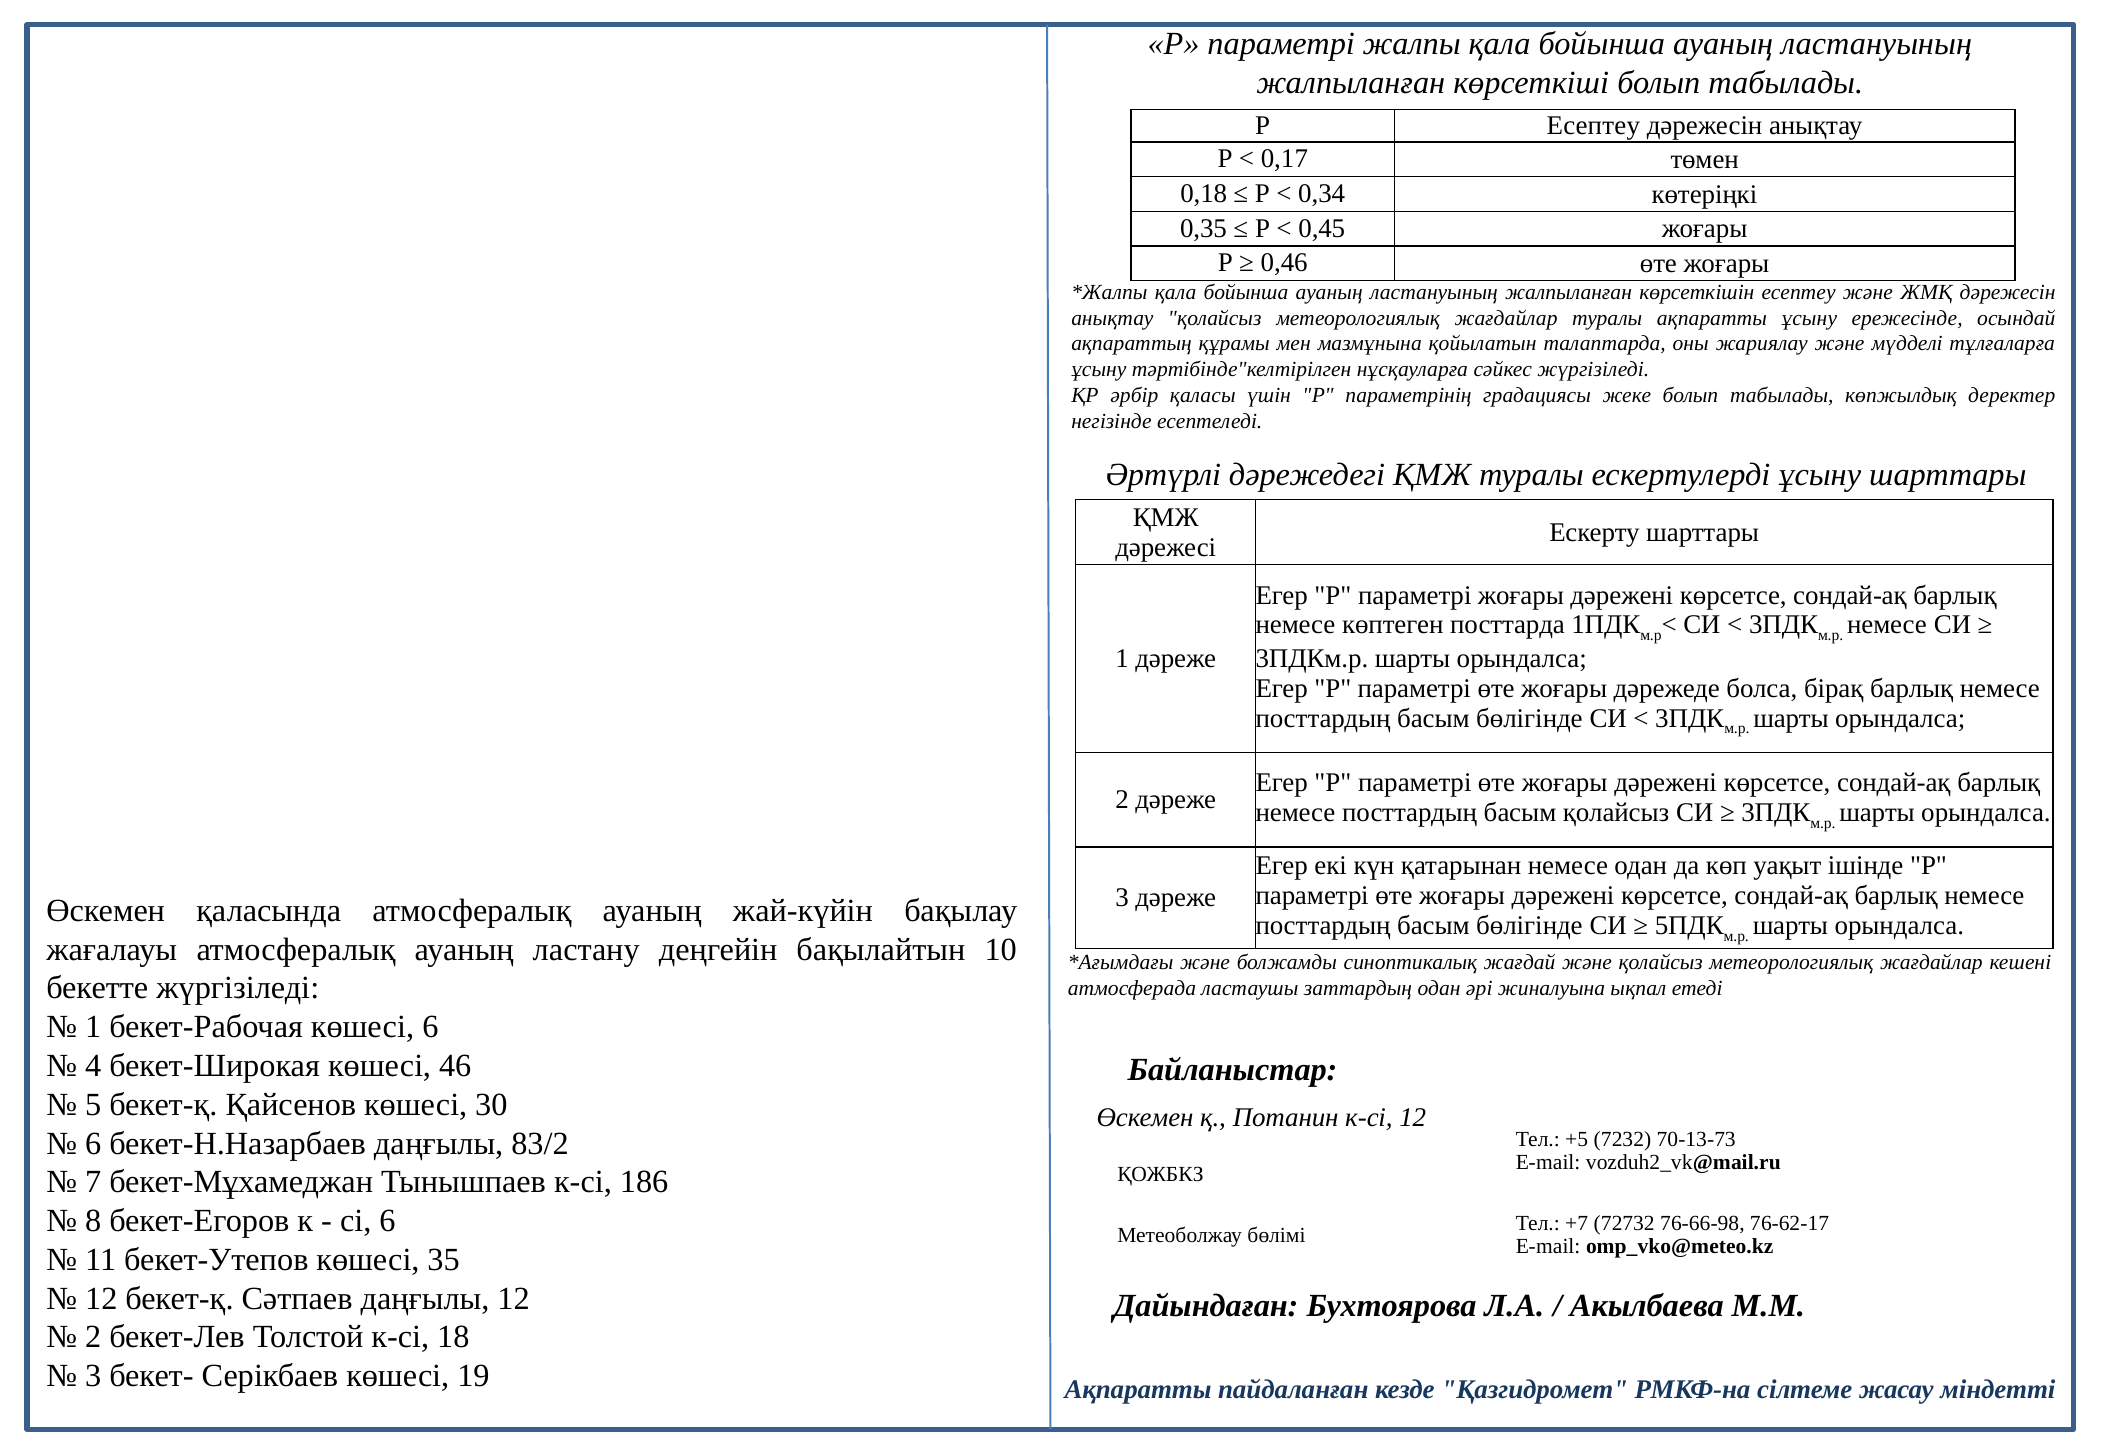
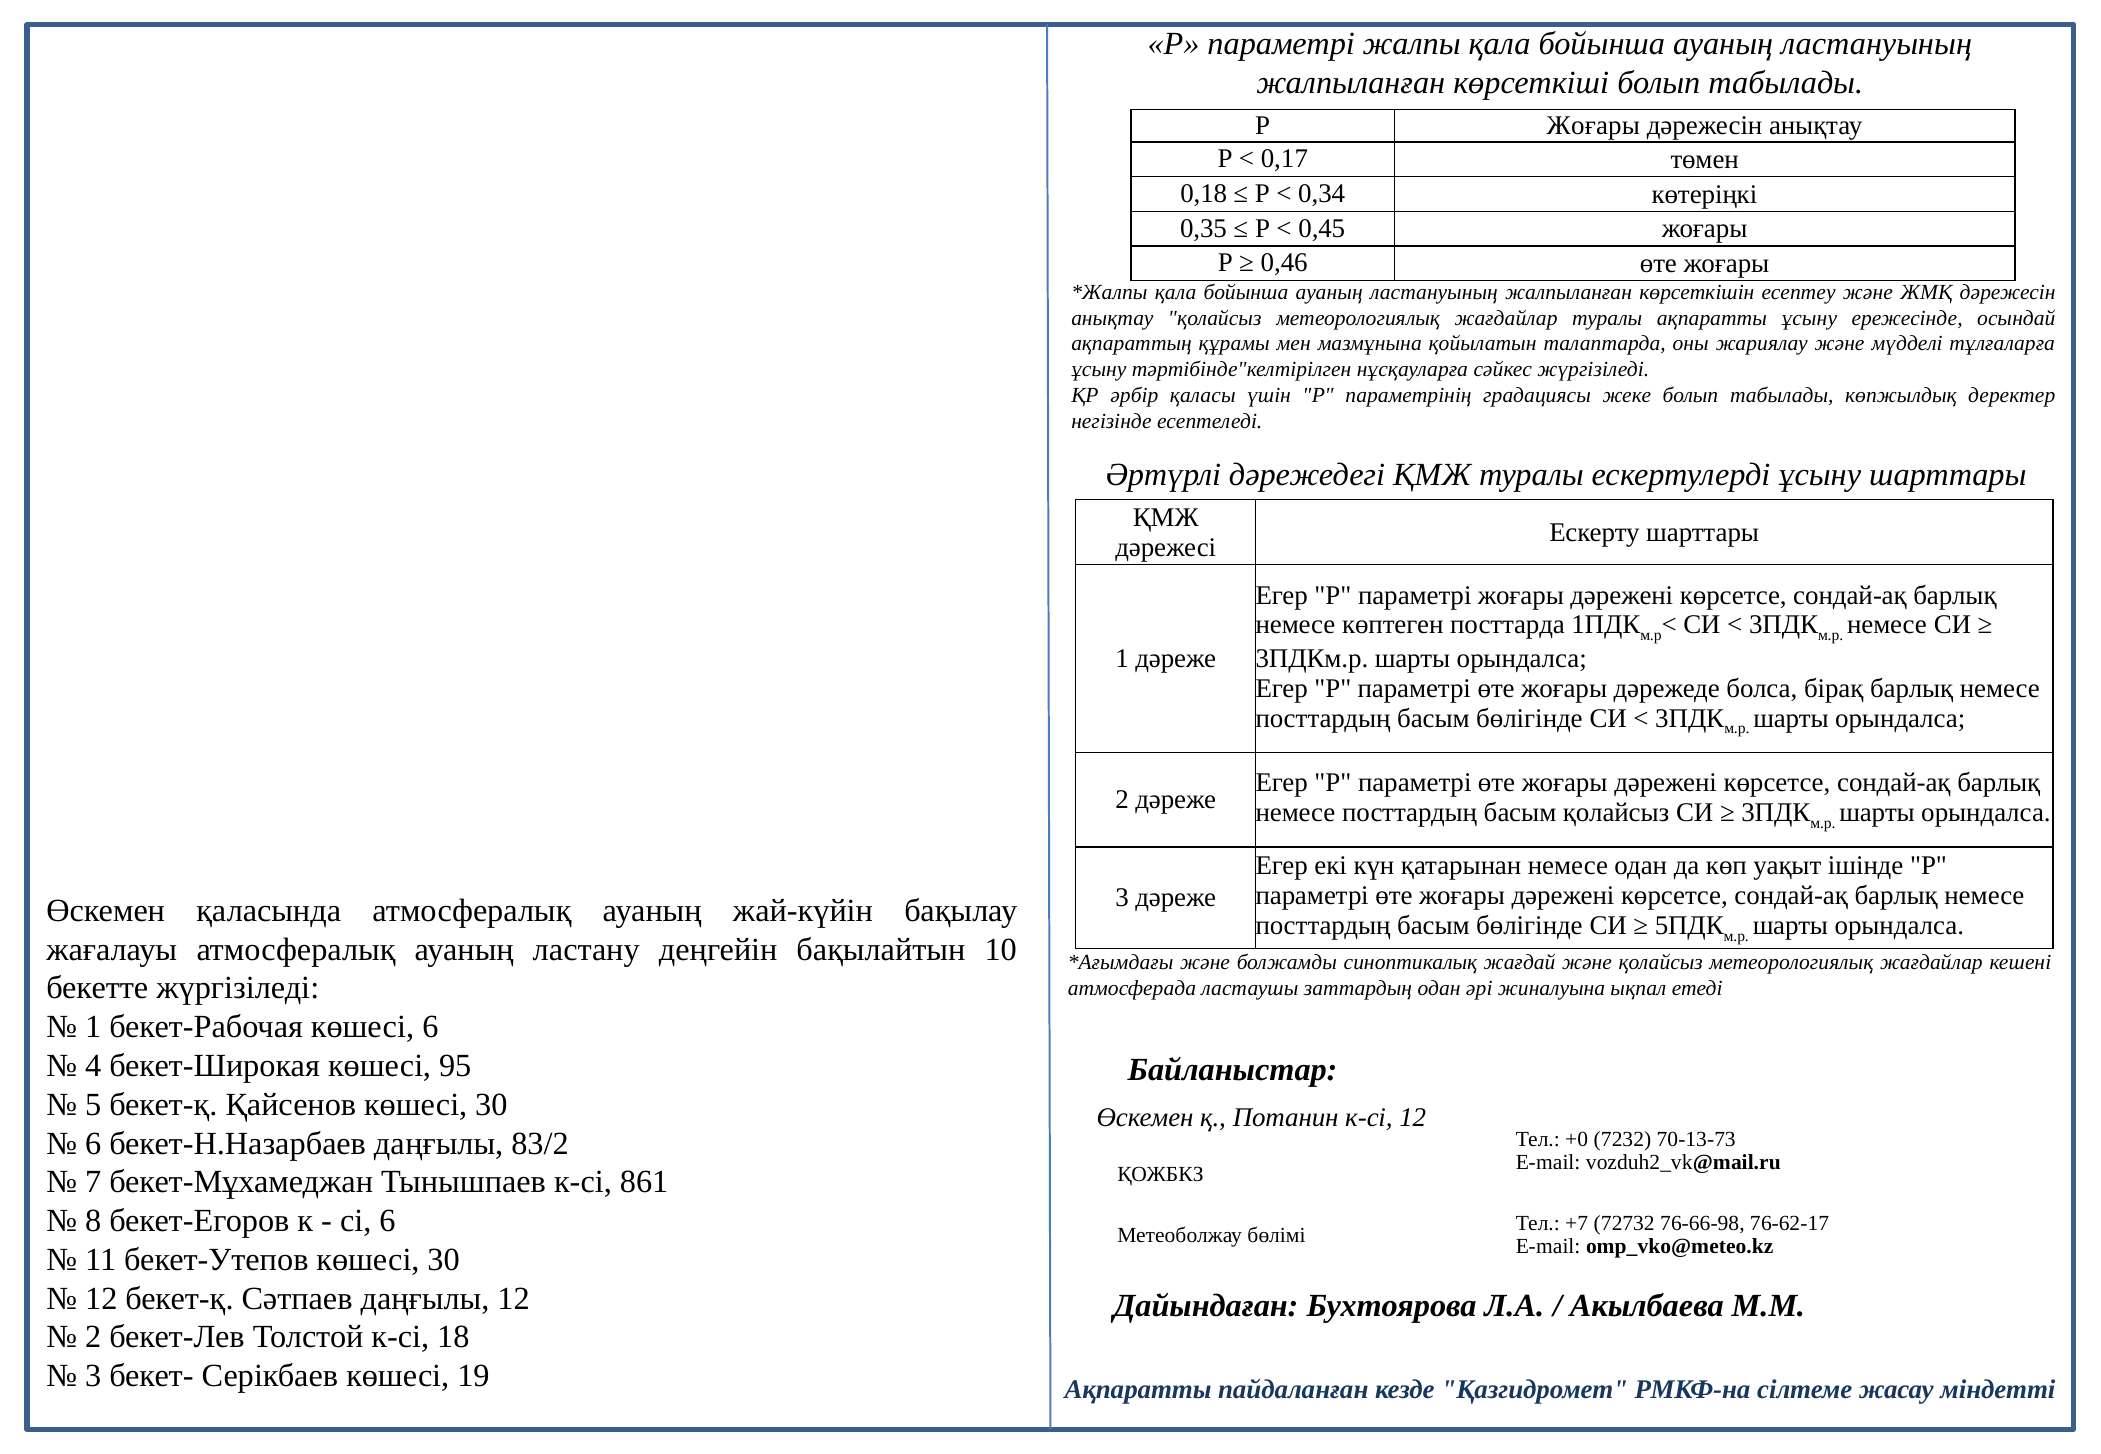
Р Есептеу: Есептеу -> Жоғары
46: 46 -> 95
+5: +5 -> +0
186: 186 -> 861
бекет-Утепов көшесі 35: 35 -> 30
